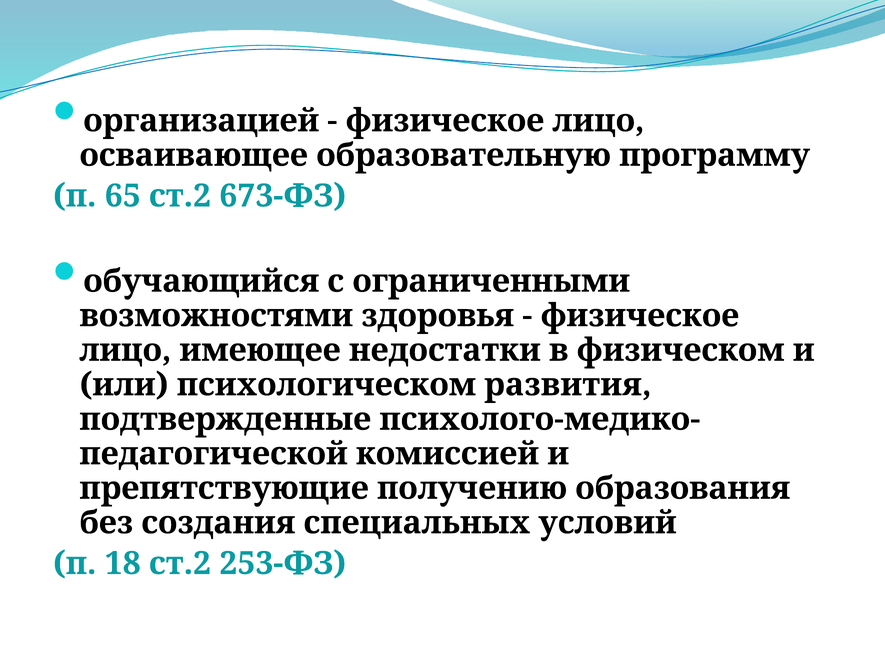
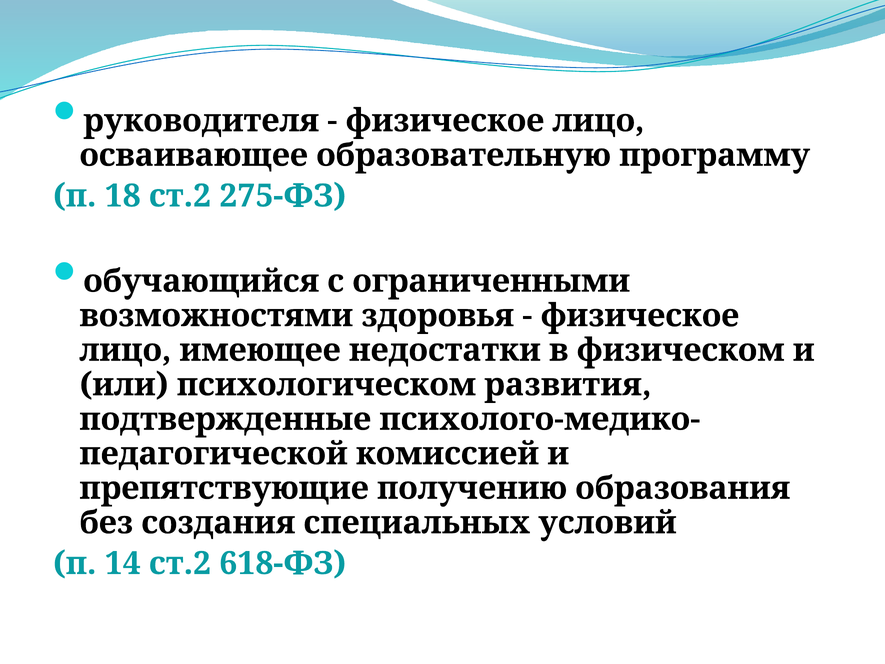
организацией: организацией -> руководителя
65: 65 -> 18
673-ФЗ: 673-ФЗ -> 275-ФЗ
18: 18 -> 14
253-ФЗ: 253-ФЗ -> 618-ФЗ
